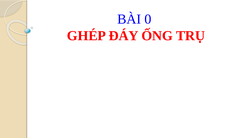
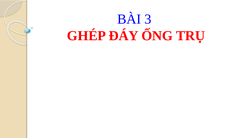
0: 0 -> 3
